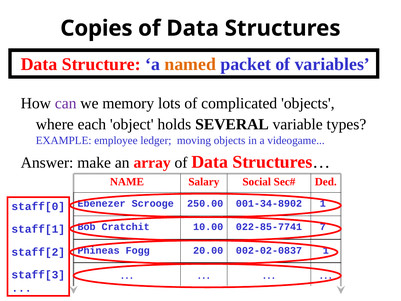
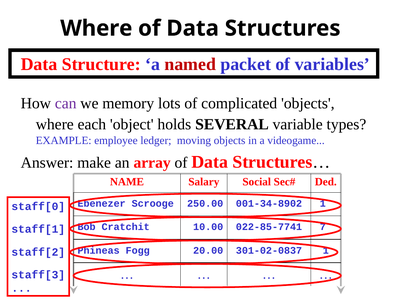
Copies at (96, 28): Copies -> Where
named colour: orange -> red
002-02-0837: 002-02-0837 -> 301-02-0837
